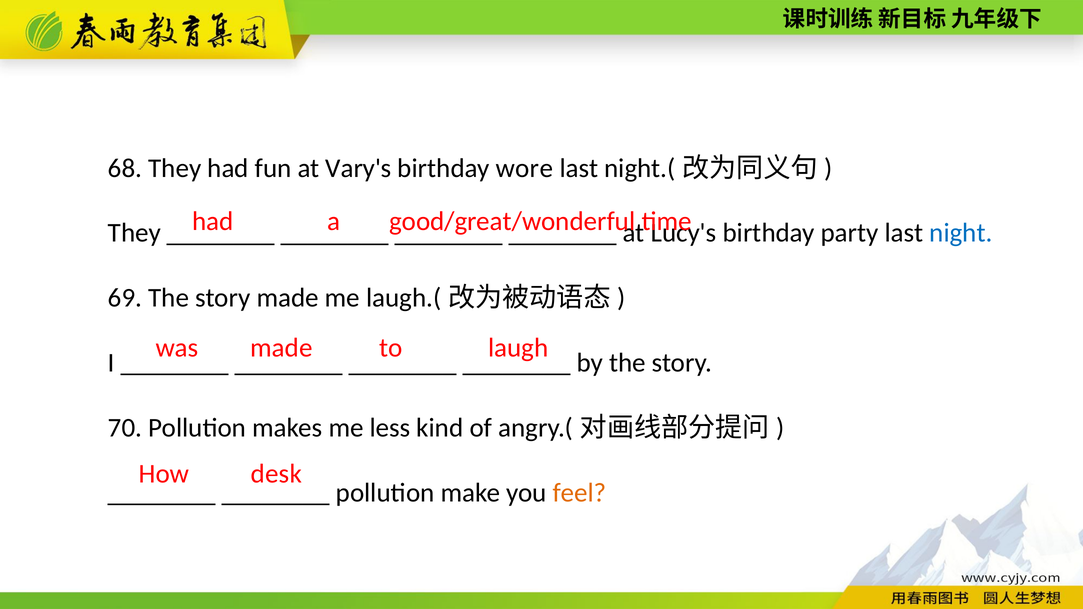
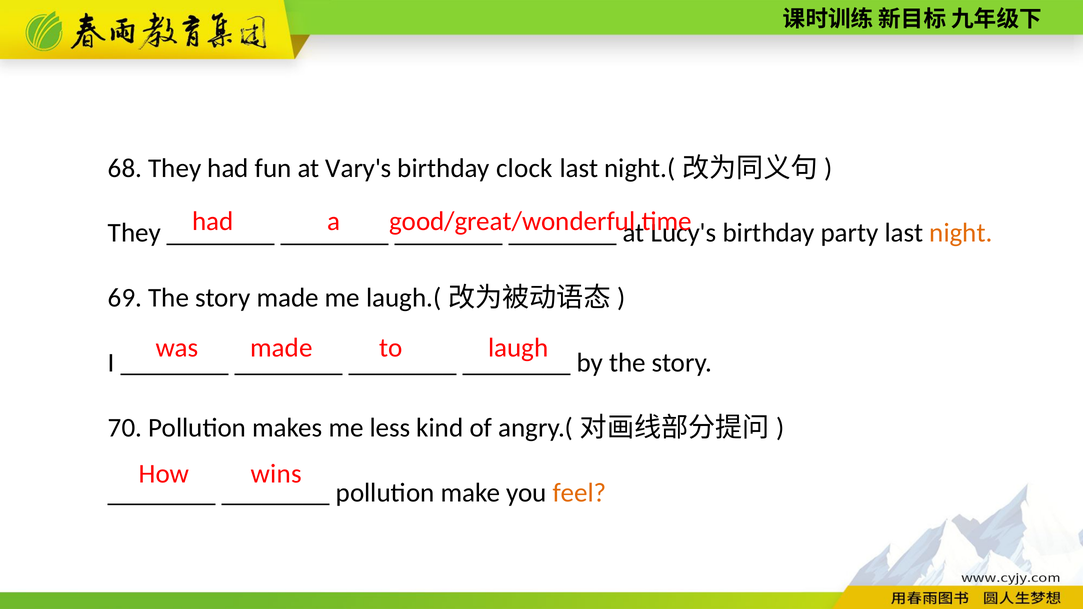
wore: wore -> clock
night colour: blue -> orange
desk: desk -> wins
